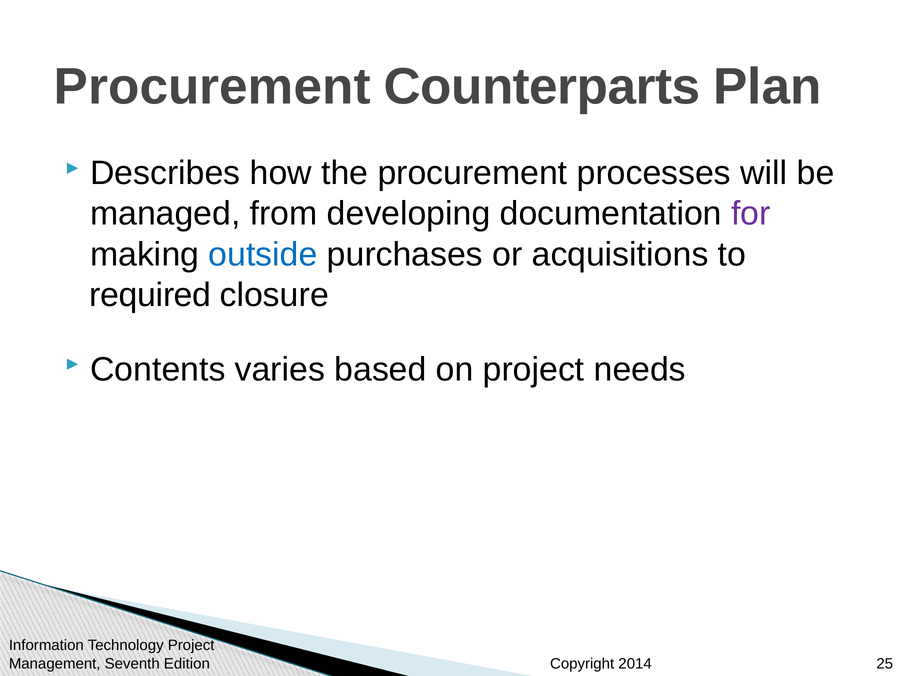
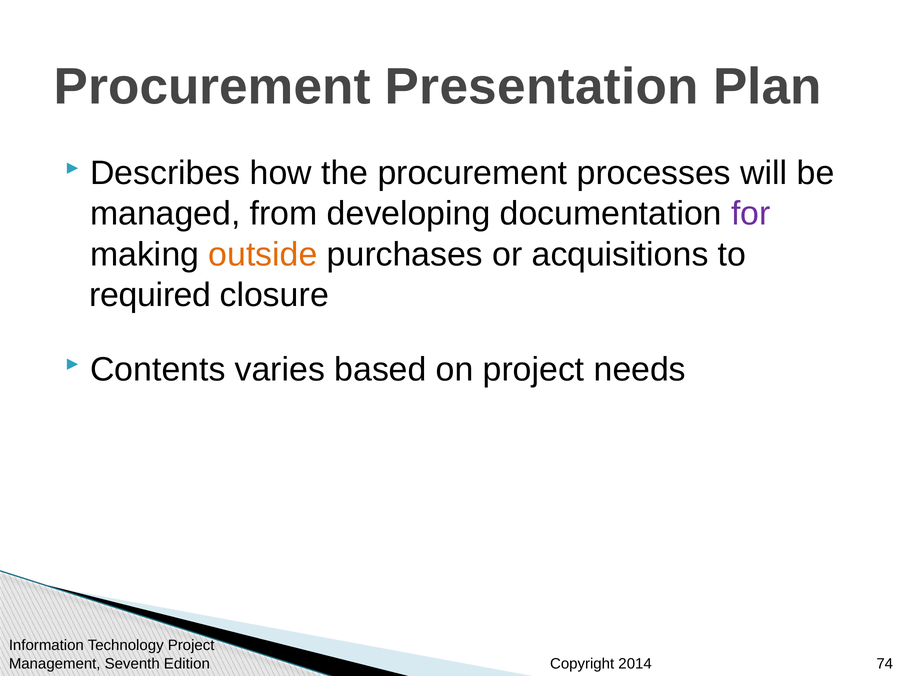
Counterparts: Counterparts -> Presentation
outside colour: blue -> orange
25: 25 -> 74
